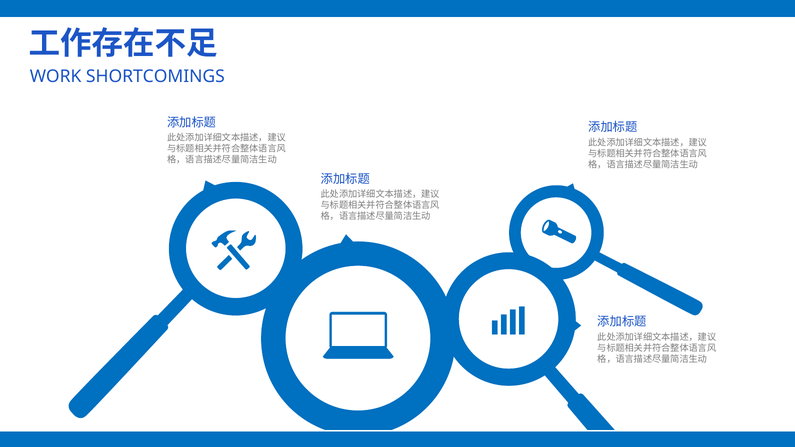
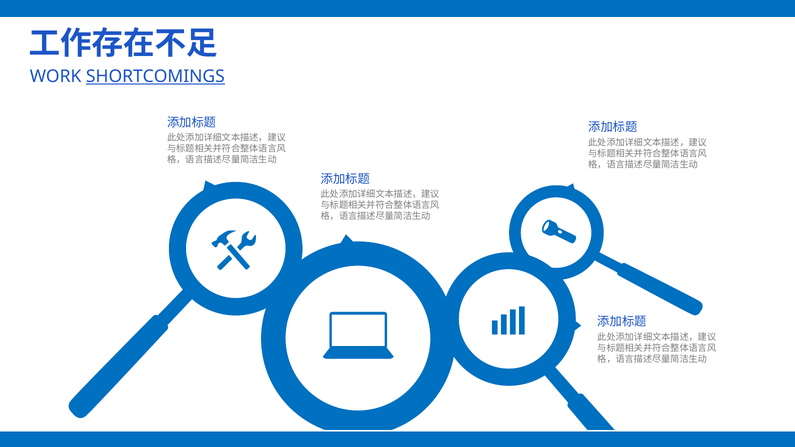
SHORTCOMINGS underline: none -> present
